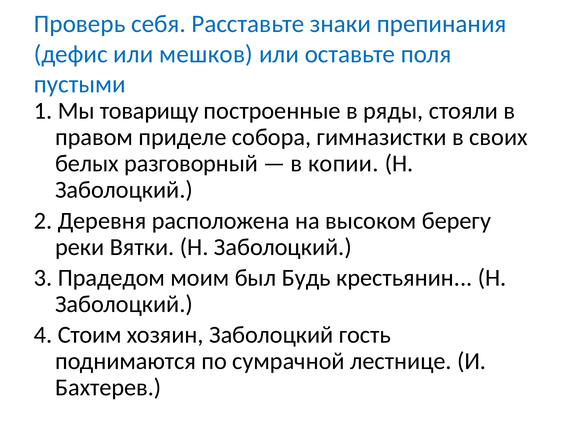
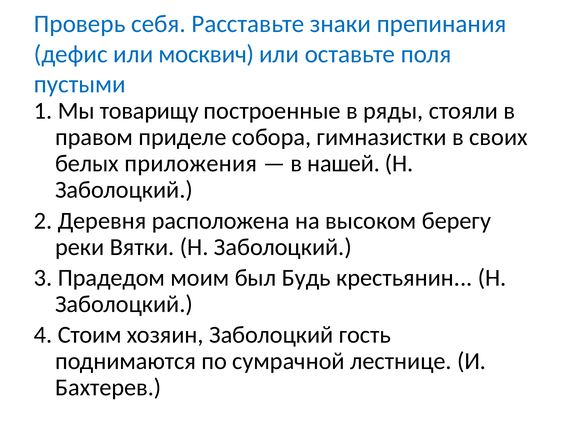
мешков: мешков -> москвич
разговорный: разговорный -> приложения
копии: копии -> нашей
